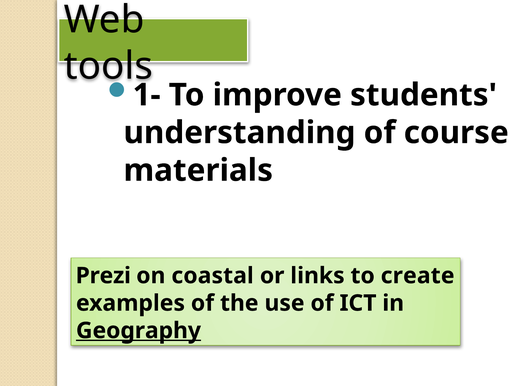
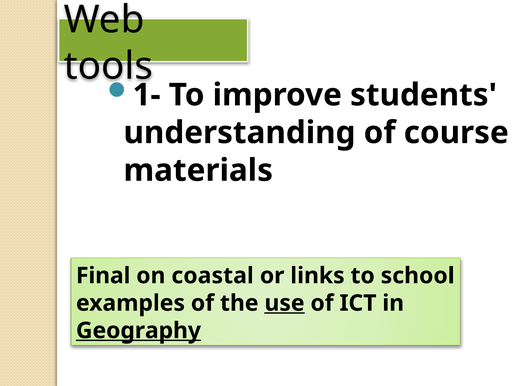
Prezi: Prezi -> Final
create: create -> school
use underline: none -> present
